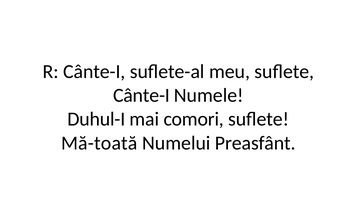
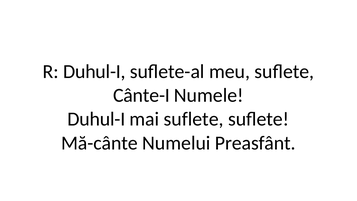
R Cânte-I: Cânte-I -> Duhul-I
mai comori: comori -> suflete
Mă-toată: Mă-toată -> Mă-cânte
